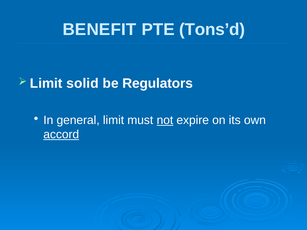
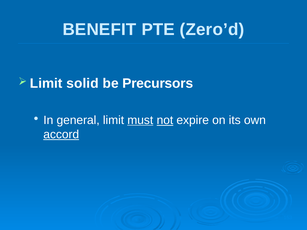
Tons’d: Tons’d -> Zero’d
Regulators: Regulators -> Precursors
must underline: none -> present
